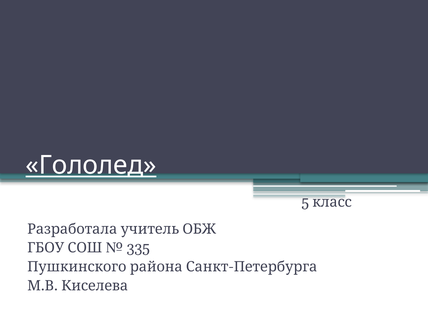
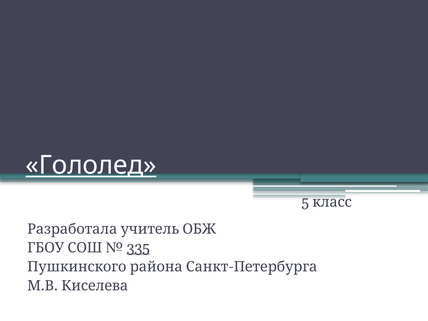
335 underline: none -> present
